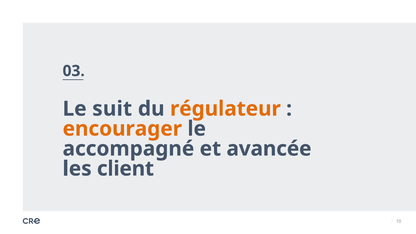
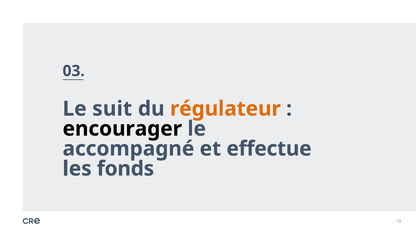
encourager colour: orange -> black
avancée: avancée -> effectue
client: client -> fonds
